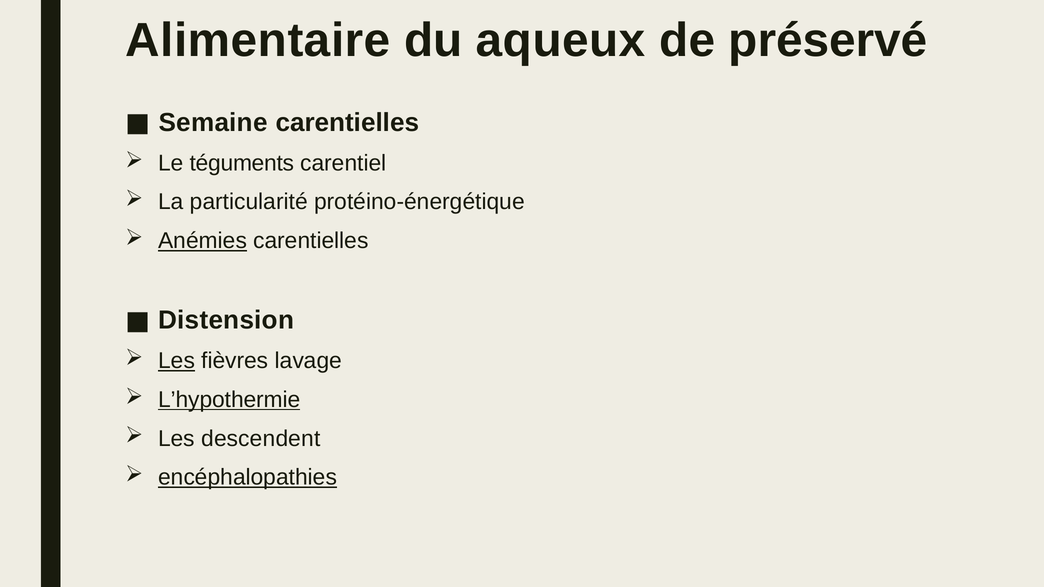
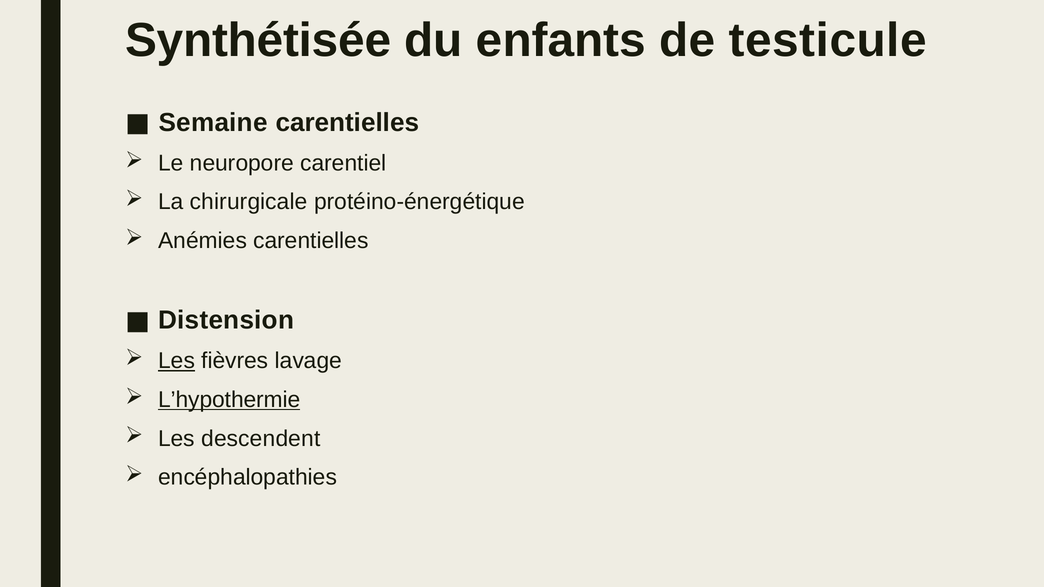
Alimentaire: Alimentaire -> Synthétisée
aqueux: aqueux -> enfants
préservé: préservé -> testicule
téguments: téguments -> neuropore
particularité: particularité -> chirurgicale
Anémies underline: present -> none
encéphalopathies underline: present -> none
